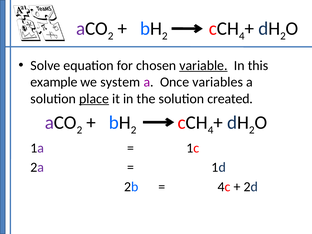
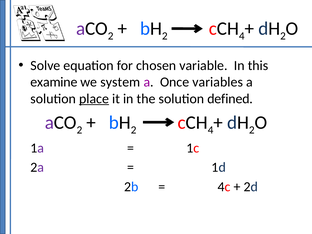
variable underline: present -> none
example: example -> examine
created: created -> defined
